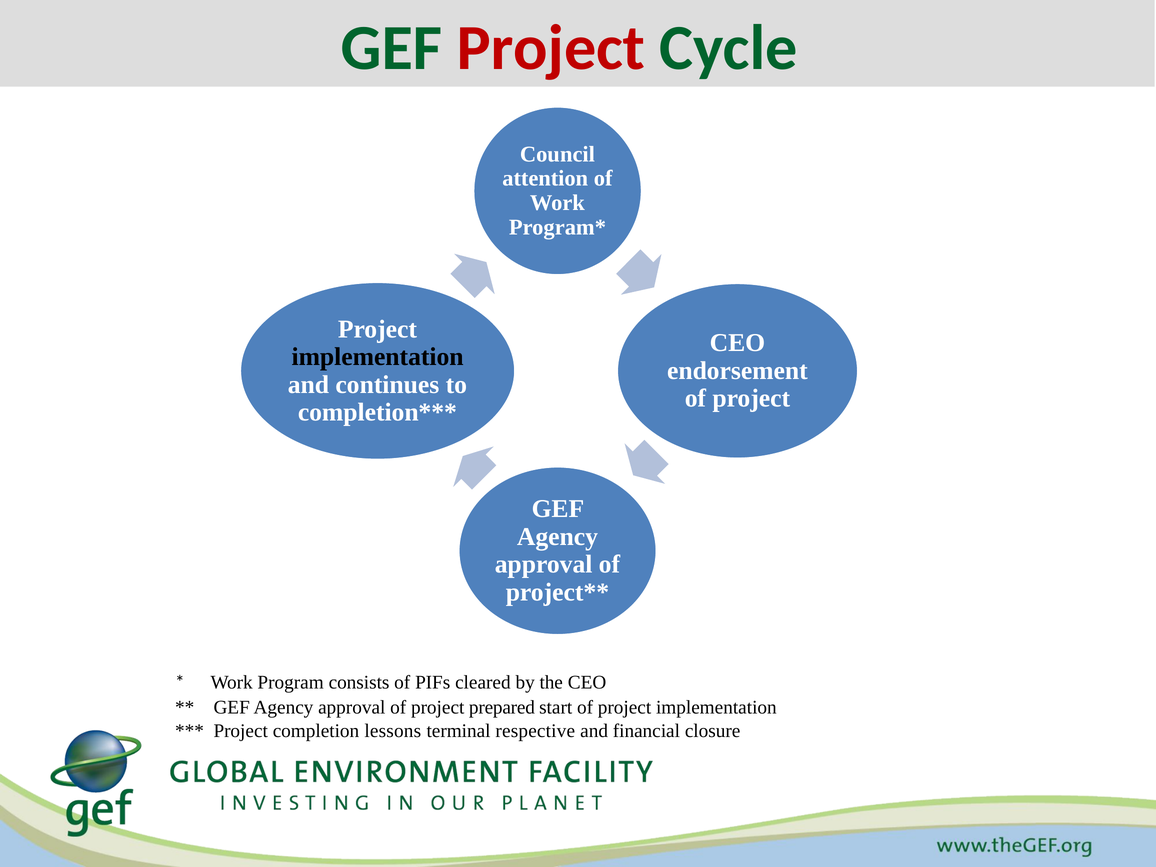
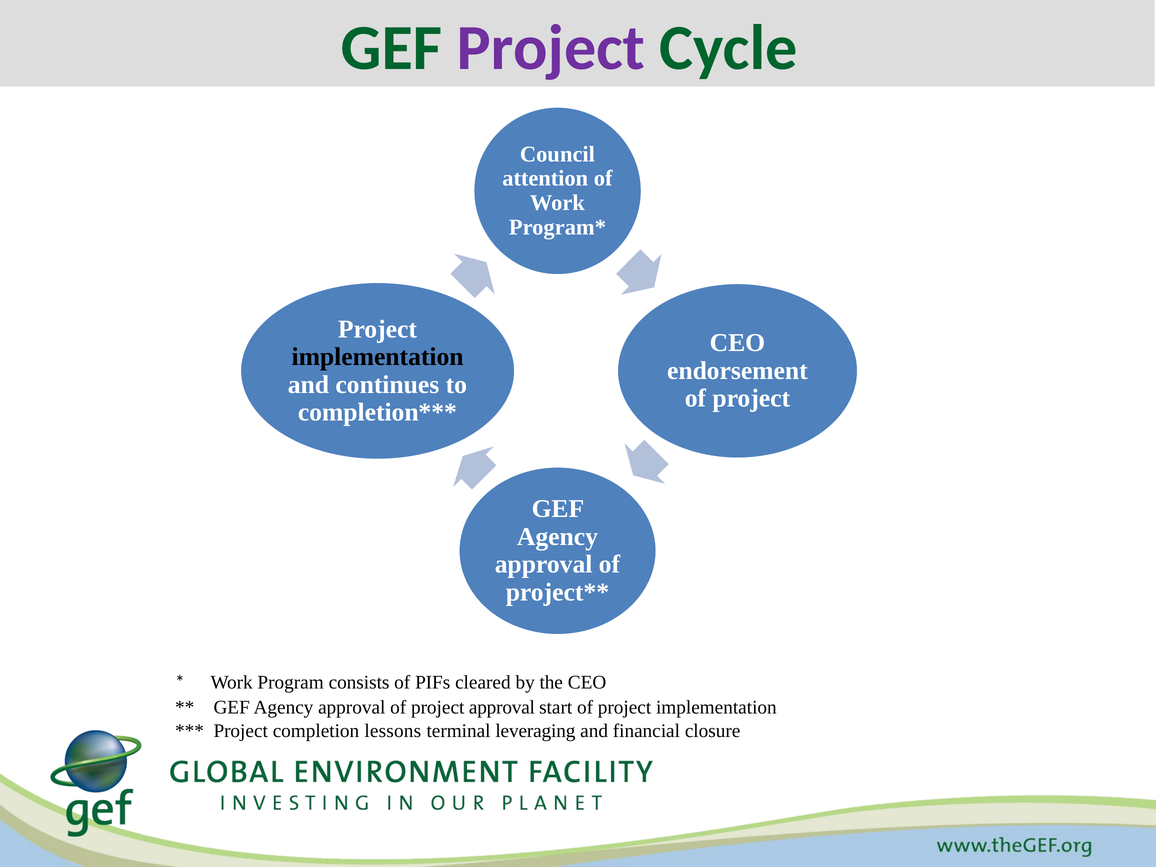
Project at (551, 48) colour: red -> purple
project prepared: prepared -> approval
respective: respective -> leveraging
